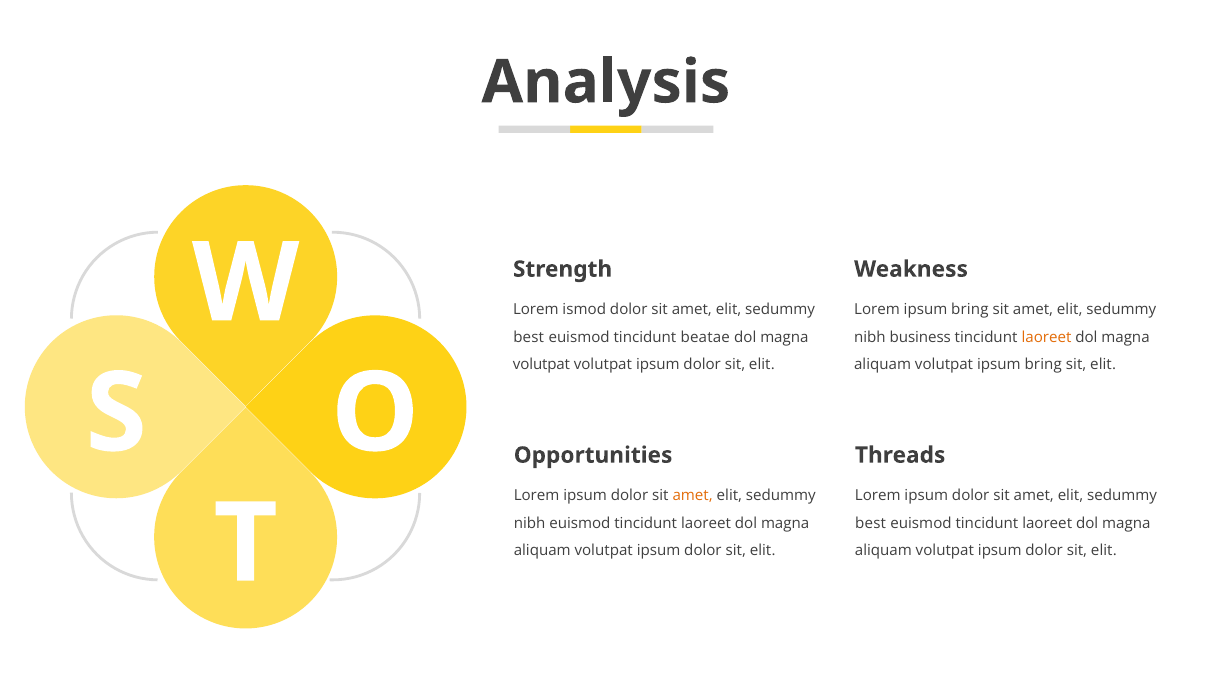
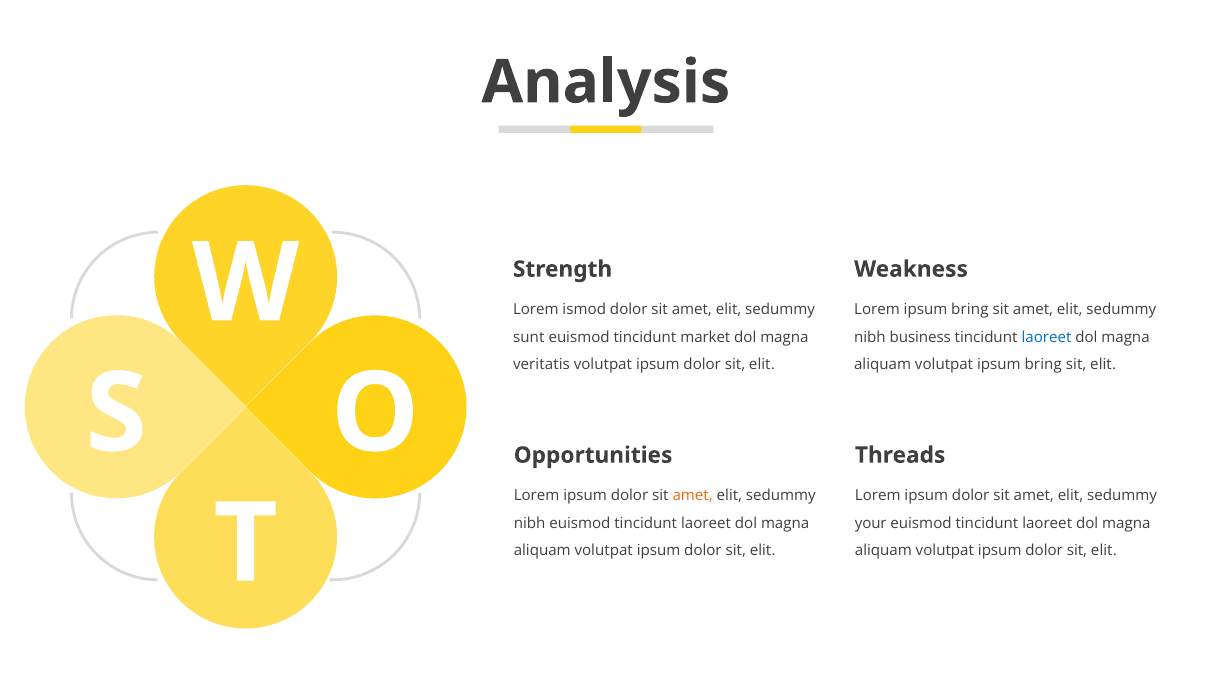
best at (529, 337): best -> sunt
beatae: beatae -> market
laoreet at (1047, 337) colour: orange -> blue
volutpat at (542, 364): volutpat -> veritatis
best at (871, 523): best -> your
